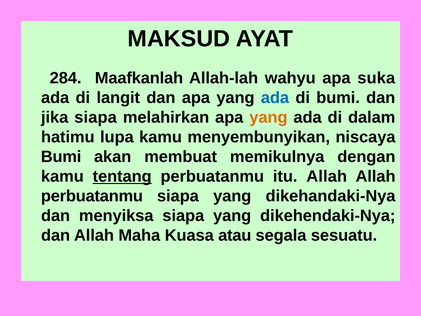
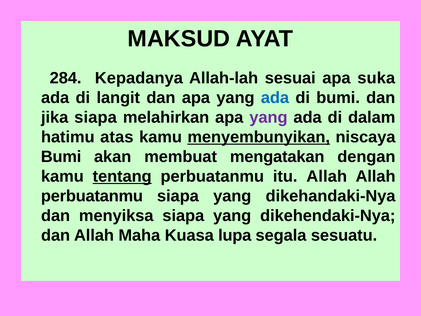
Maafkanlah: Maafkanlah -> Kepadanya
wahyu: wahyu -> sesuai
yang at (268, 117) colour: orange -> purple
lupa: lupa -> atas
menyembunyikan underline: none -> present
memikulnya: memikulnya -> mengatakan
atau: atau -> lupa
